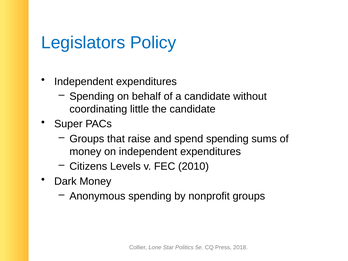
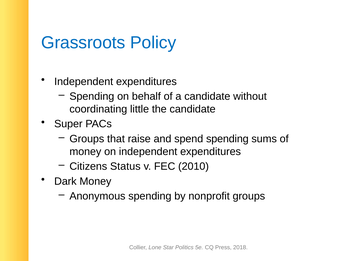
Legislators: Legislators -> Grassroots
Levels: Levels -> Status
